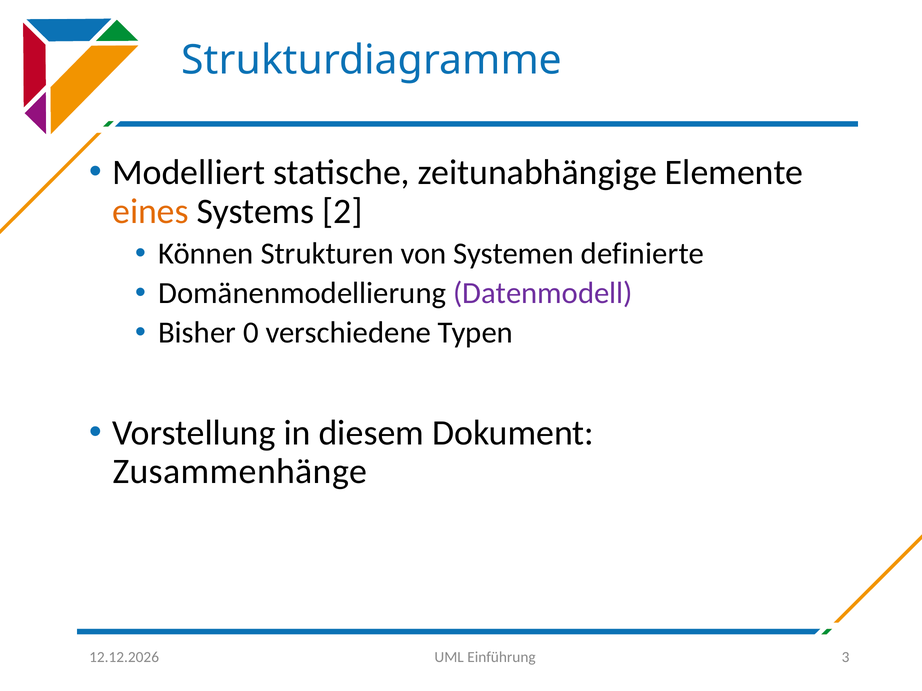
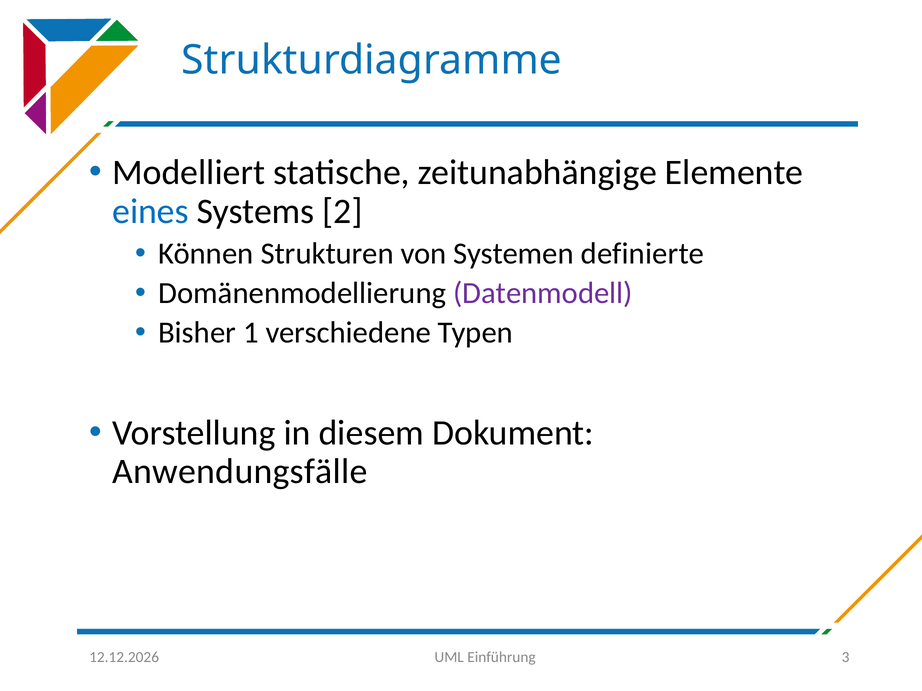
eines colour: orange -> blue
0: 0 -> 1
Zusammenhänge: Zusammenhänge -> Anwendungsfälle
